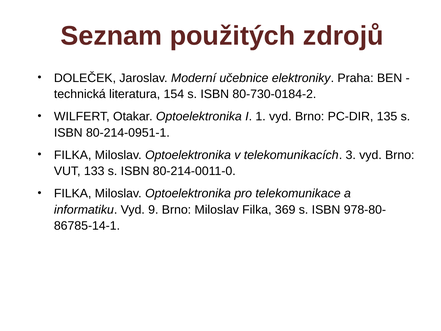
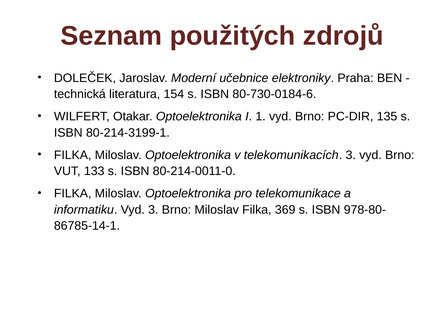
80-730-0184-2: 80-730-0184-2 -> 80-730-0184-6
80-214-0951-1: 80-214-0951-1 -> 80-214-3199-1
Vyd 9: 9 -> 3
